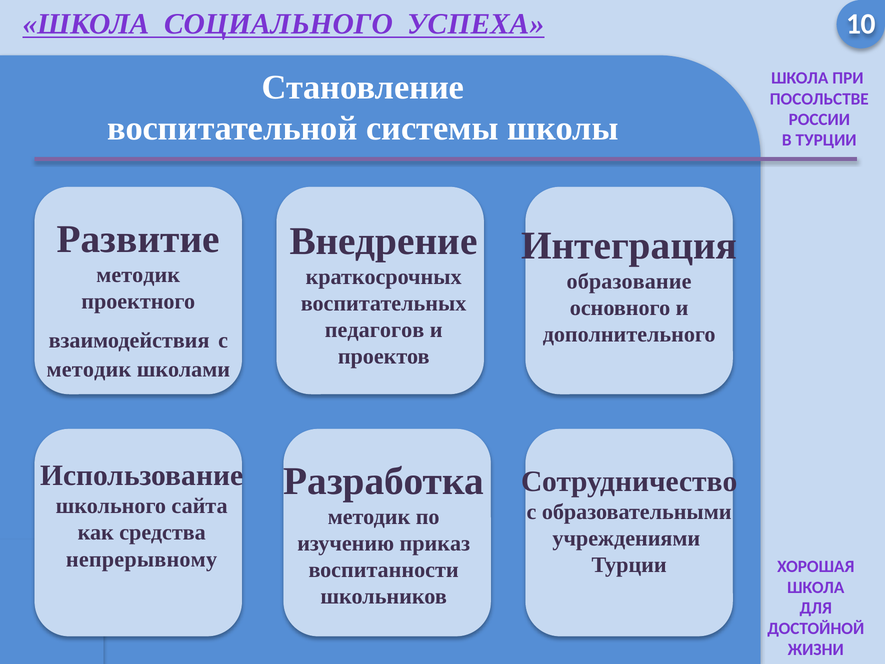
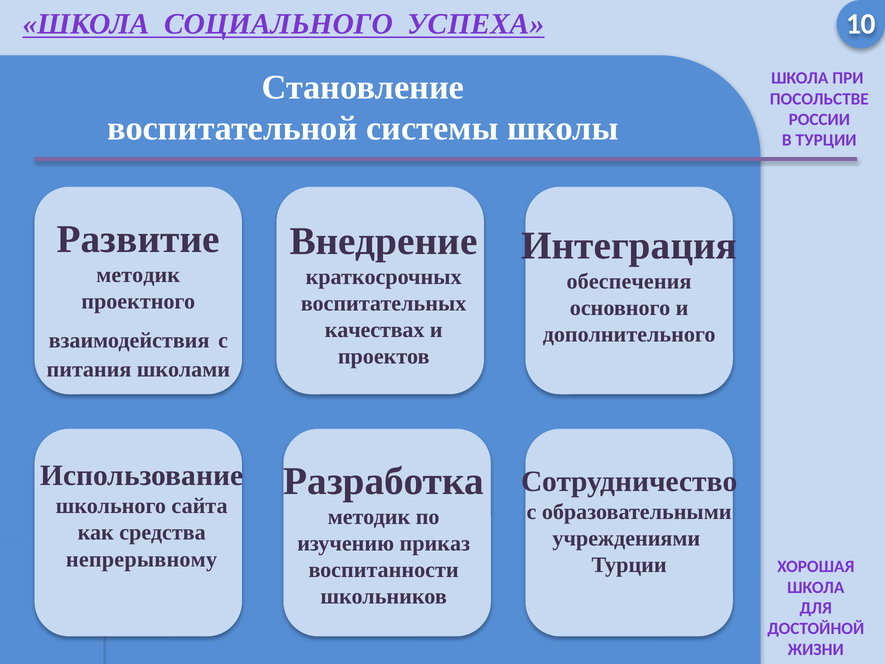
образование: образование -> обеспечения
педагогов: педагогов -> качествах
методик at (89, 369): методик -> питания
